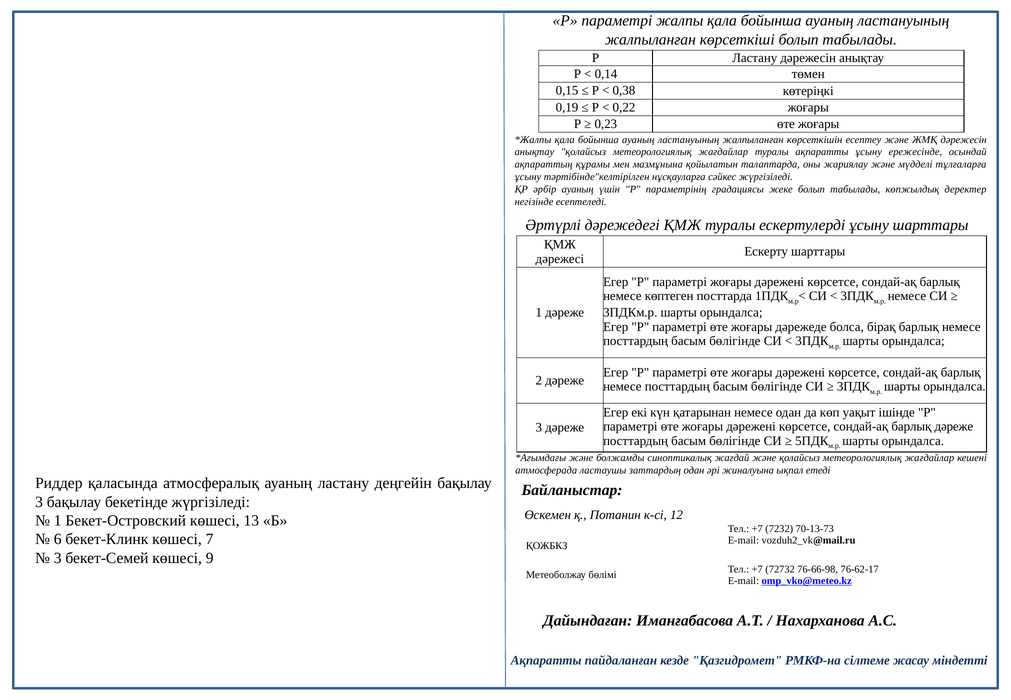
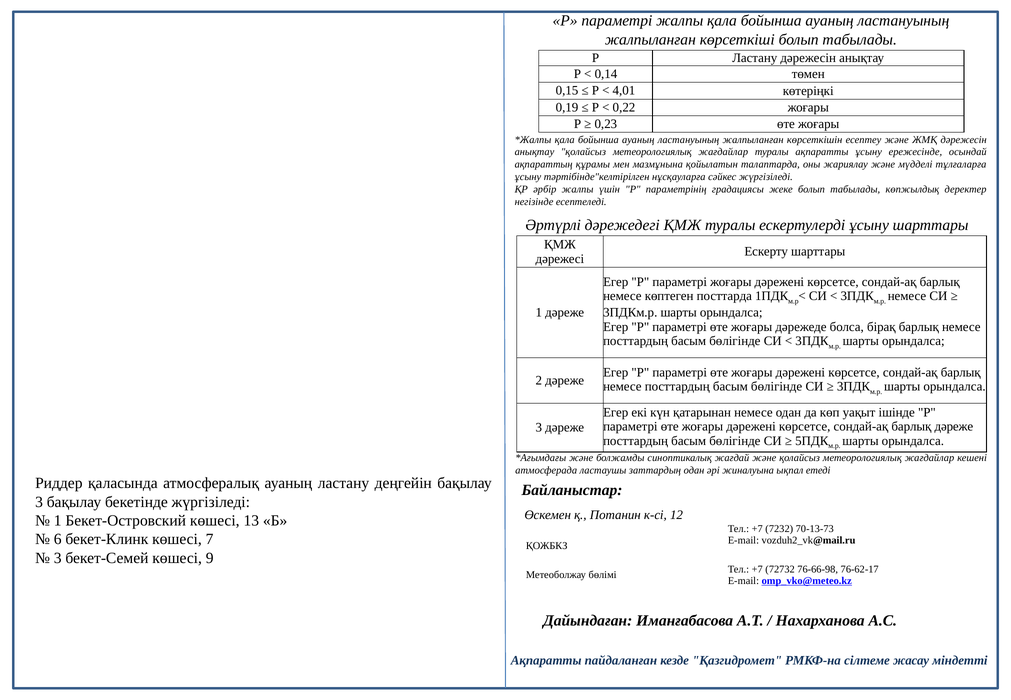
0,38: 0,38 -> 4,01
әрбір ауаның: ауаның -> жалпы
